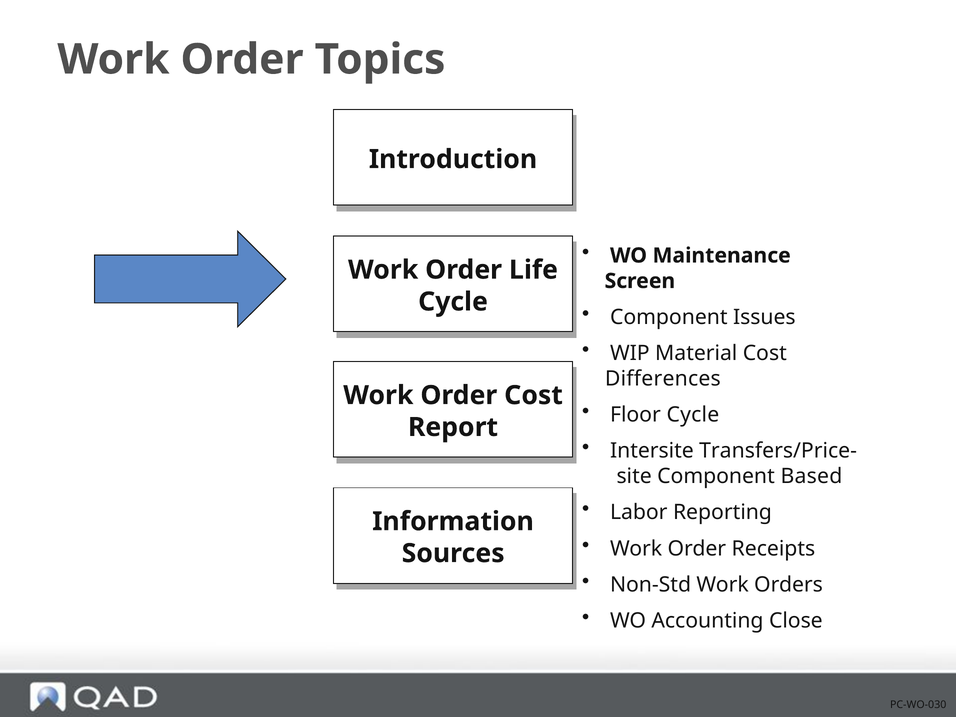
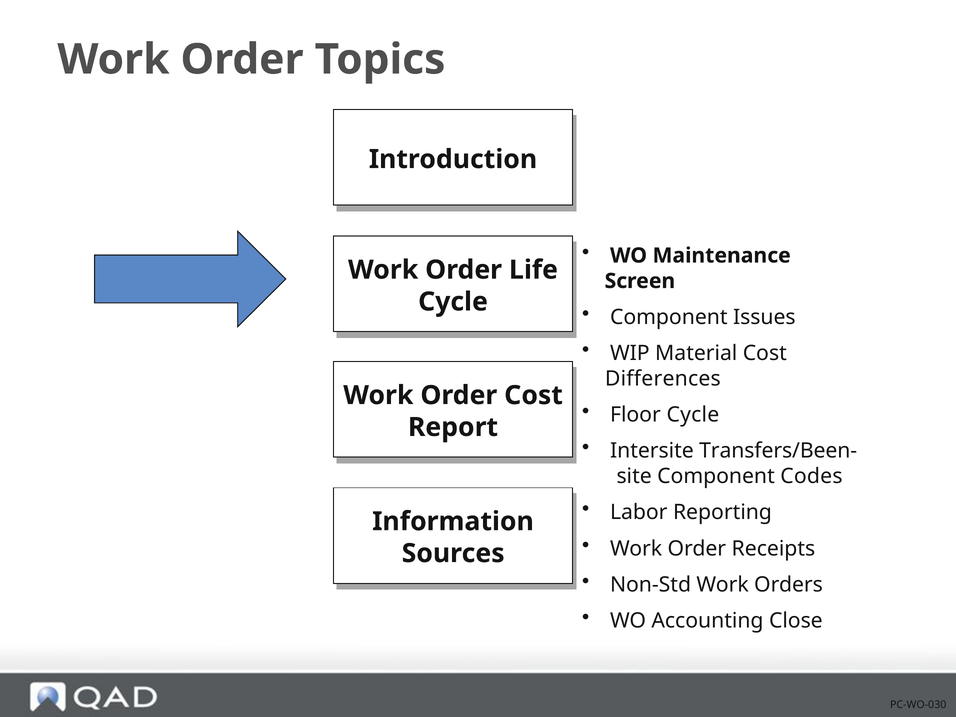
Transfers/Price-: Transfers/Price- -> Transfers/Been-
Based: Based -> Codes
